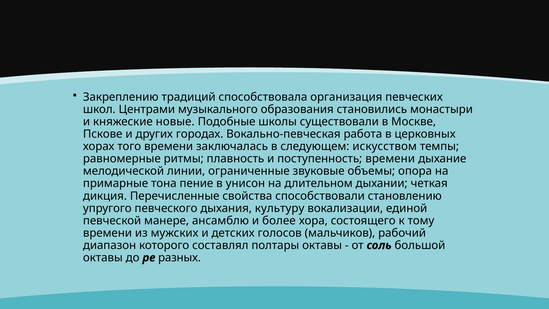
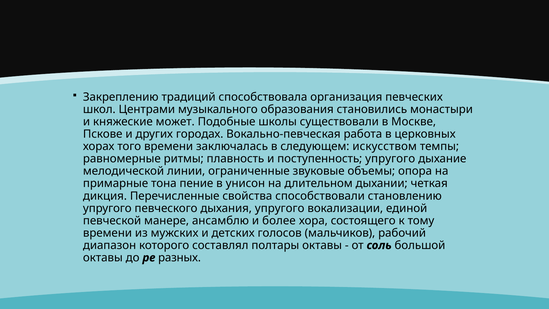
новые: новые -> может
поступенность времени: времени -> упругого
дыхания культуру: культуру -> упругого
